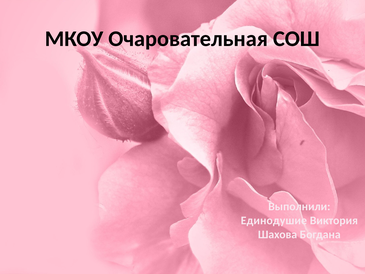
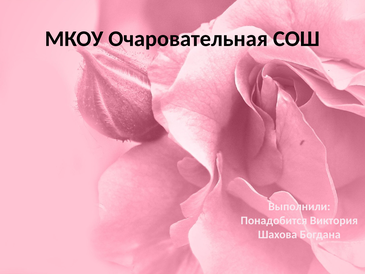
Единодушие: Единодушие -> Понадобится
